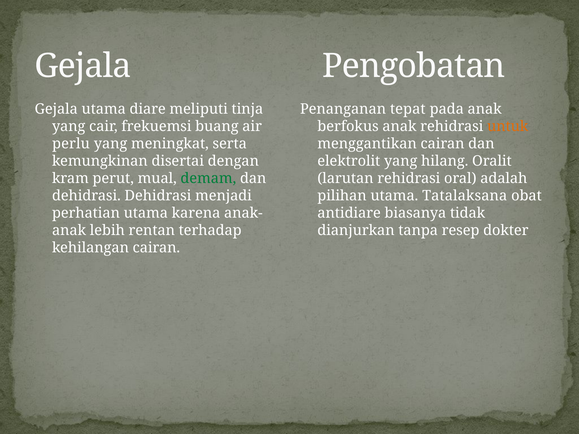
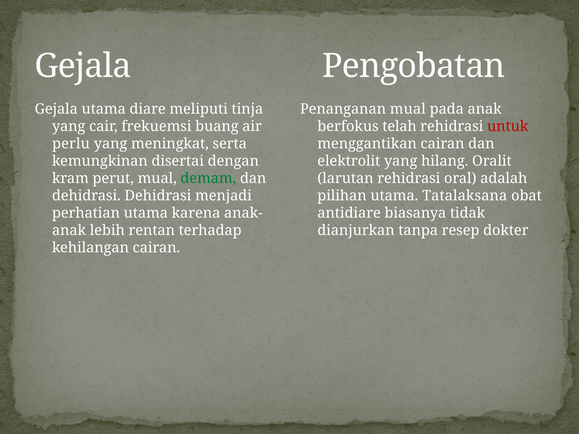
Penanganan tepat: tepat -> mual
berfokus anak: anak -> telah
untuk colour: orange -> red
